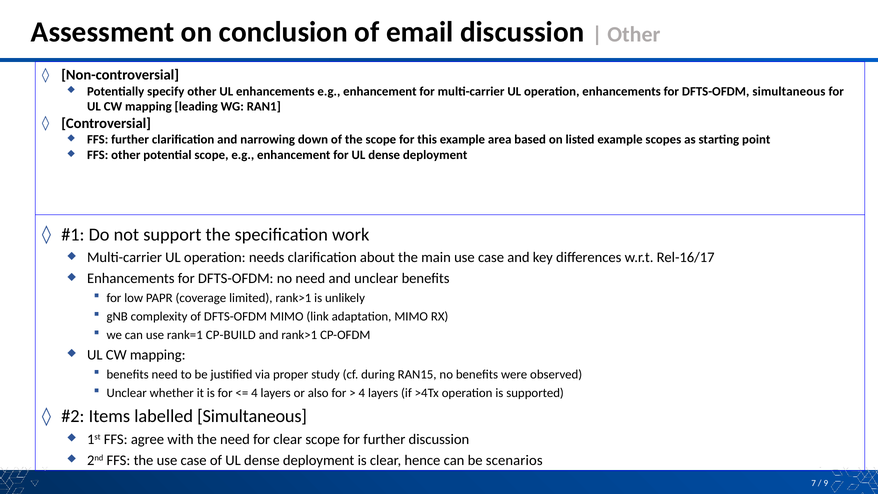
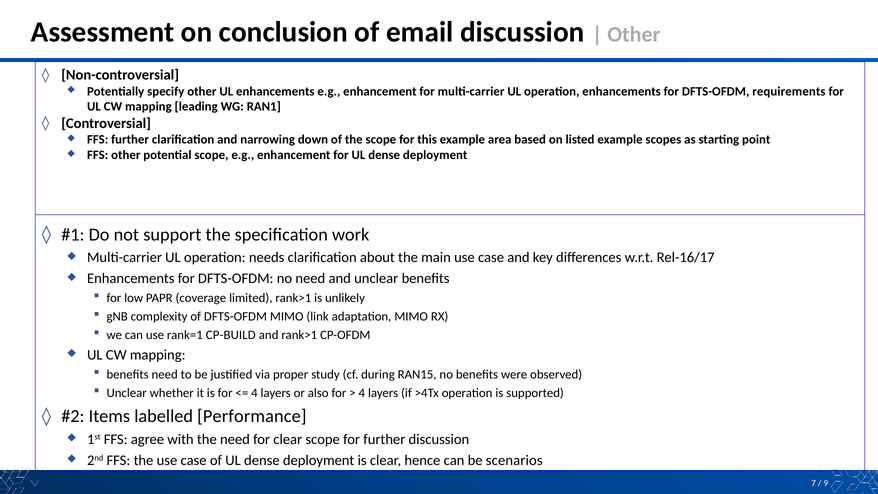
DFTS-OFDM simultaneous: simultaneous -> requirements
labelled Simultaneous: Simultaneous -> Performance
